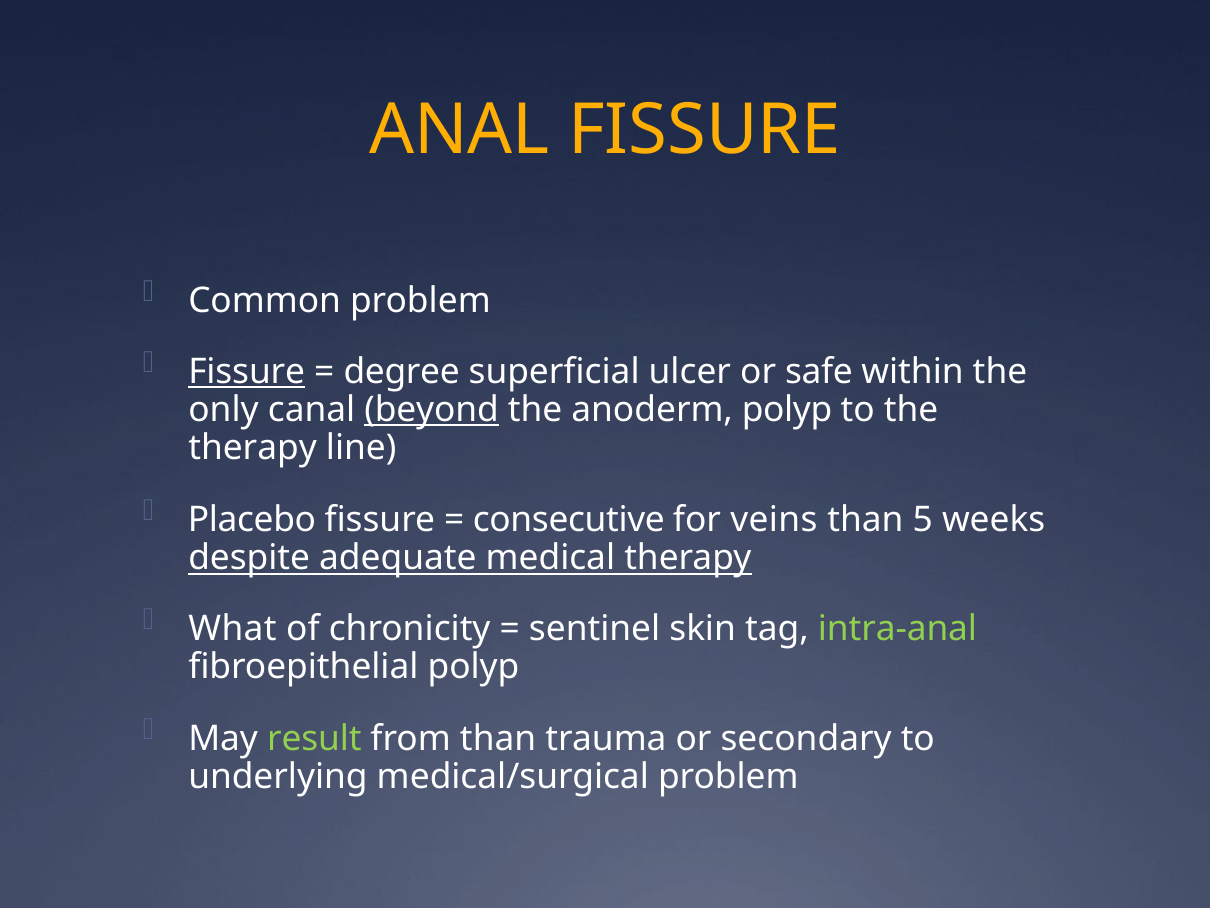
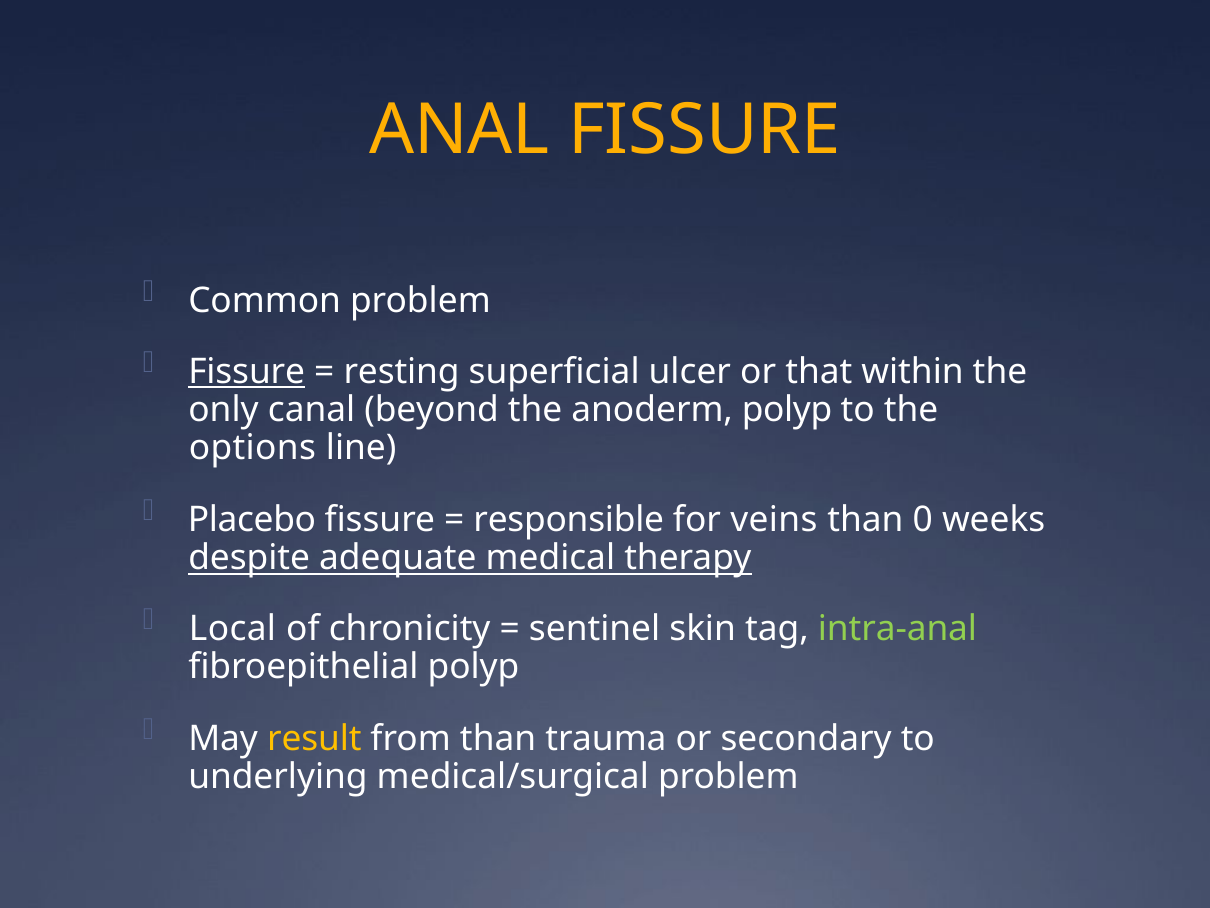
degree: degree -> resting
safe: safe -> that
beyond underline: present -> none
therapy at (253, 448): therapy -> options
consecutive: consecutive -> responsible
5: 5 -> 0
What: What -> Local
result colour: light green -> yellow
